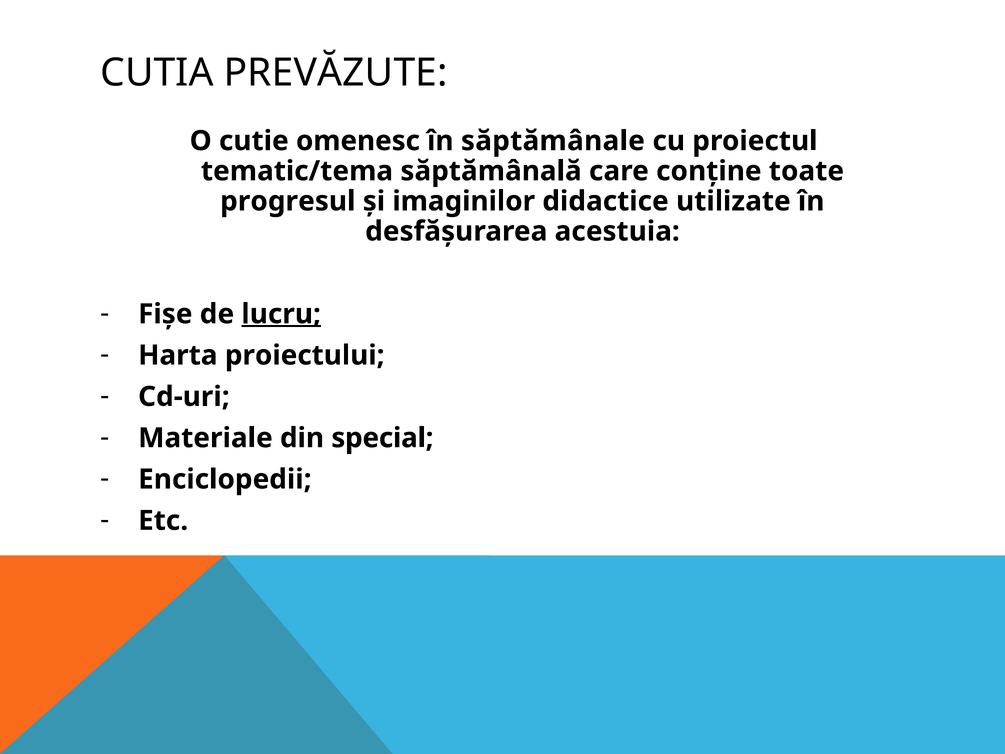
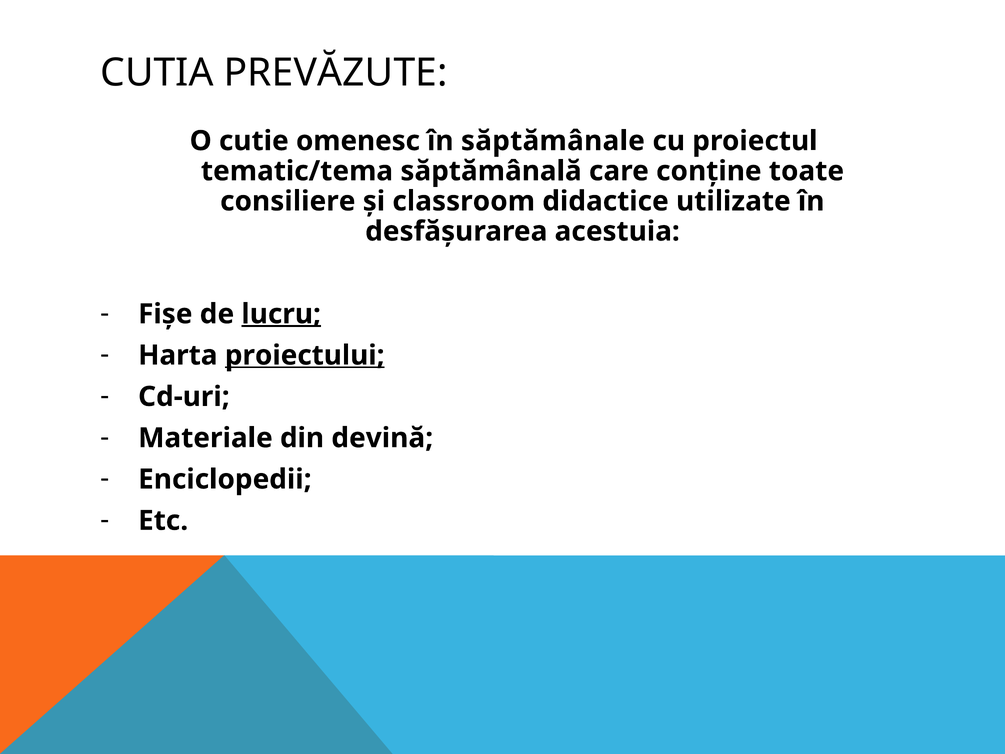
progresul: progresul -> consiliere
imaginilor: imaginilor -> classroom
proiectului underline: none -> present
special: special -> devină
